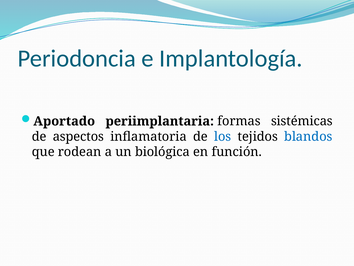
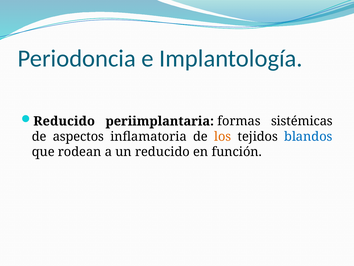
Aportado at (64, 121): Aportado -> Reducido
los colour: blue -> orange
un biológica: biológica -> reducido
